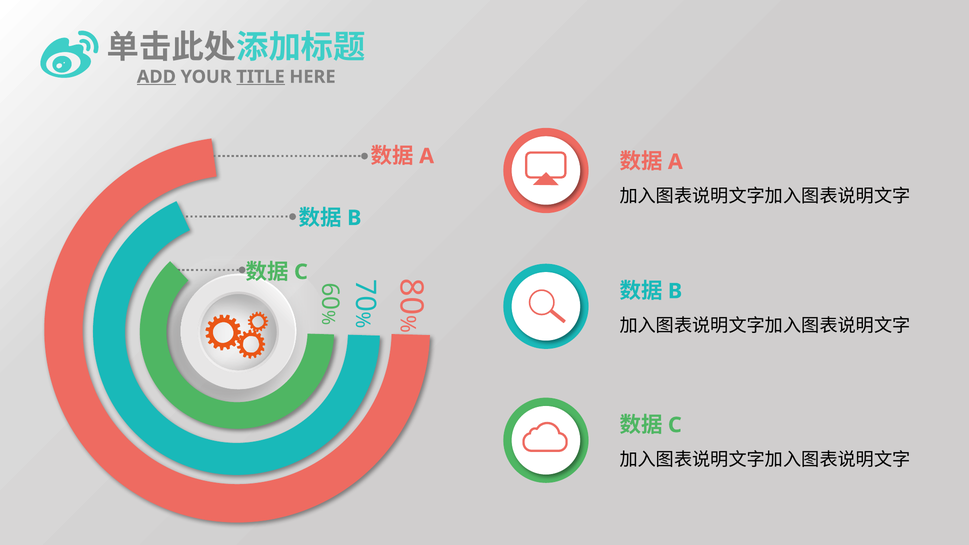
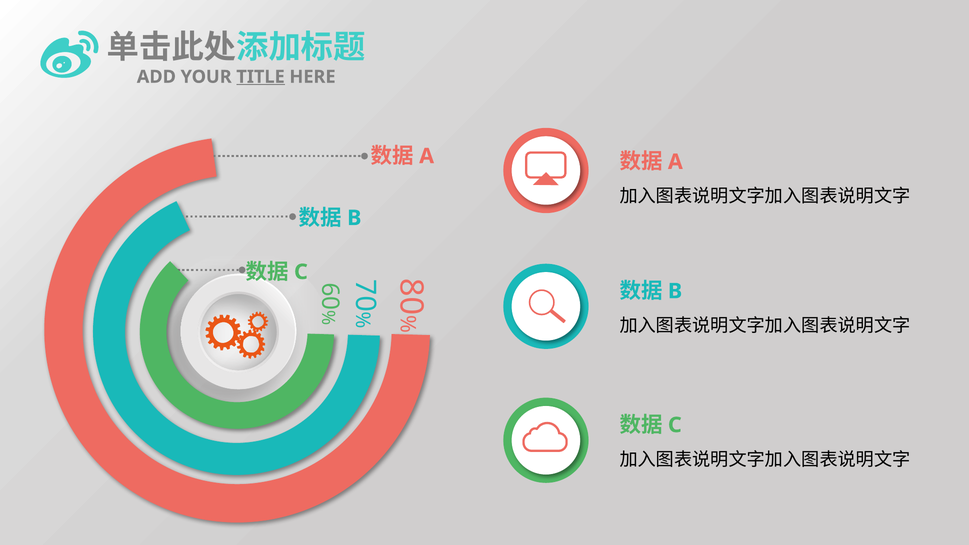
ADD underline: present -> none
